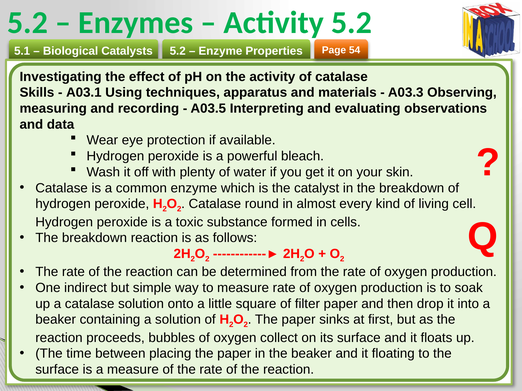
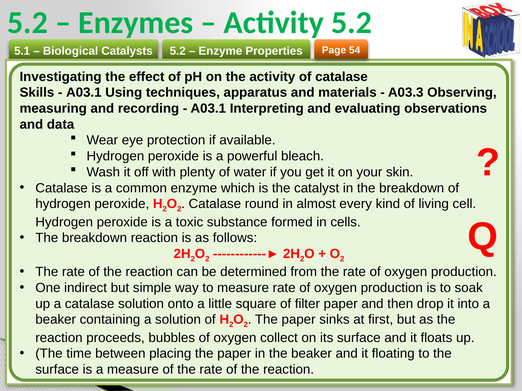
A03.5 at (208, 109): A03.5 -> A03.1
